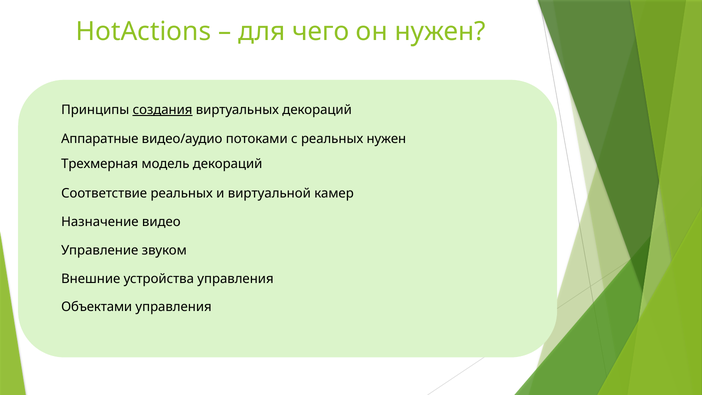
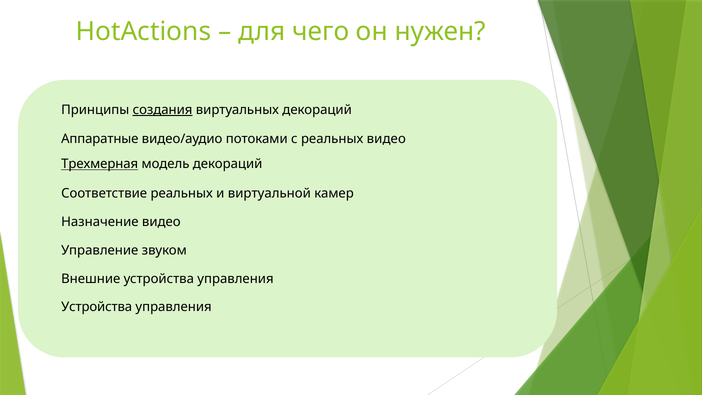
реальных нужен: нужен -> видео
Трехмерная underline: none -> present
Объектами at (97, 307): Объектами -> Устройства
